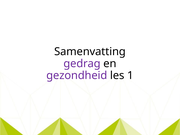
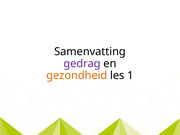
gezondheid colour: purple -> orange
